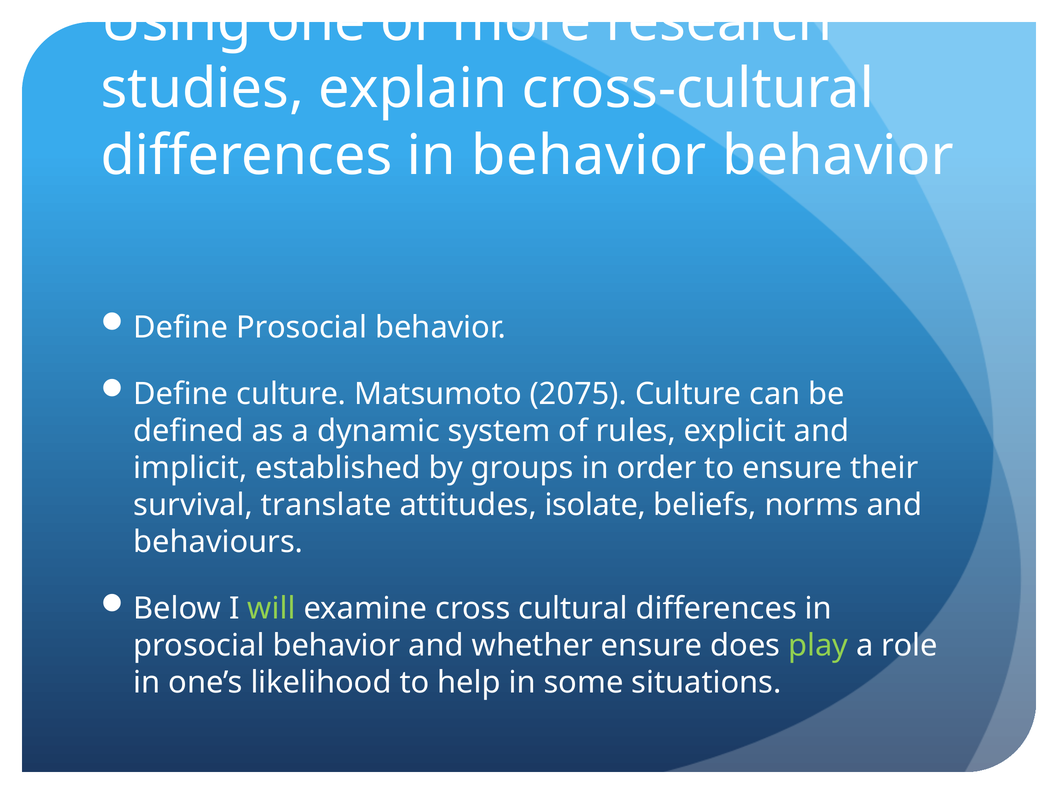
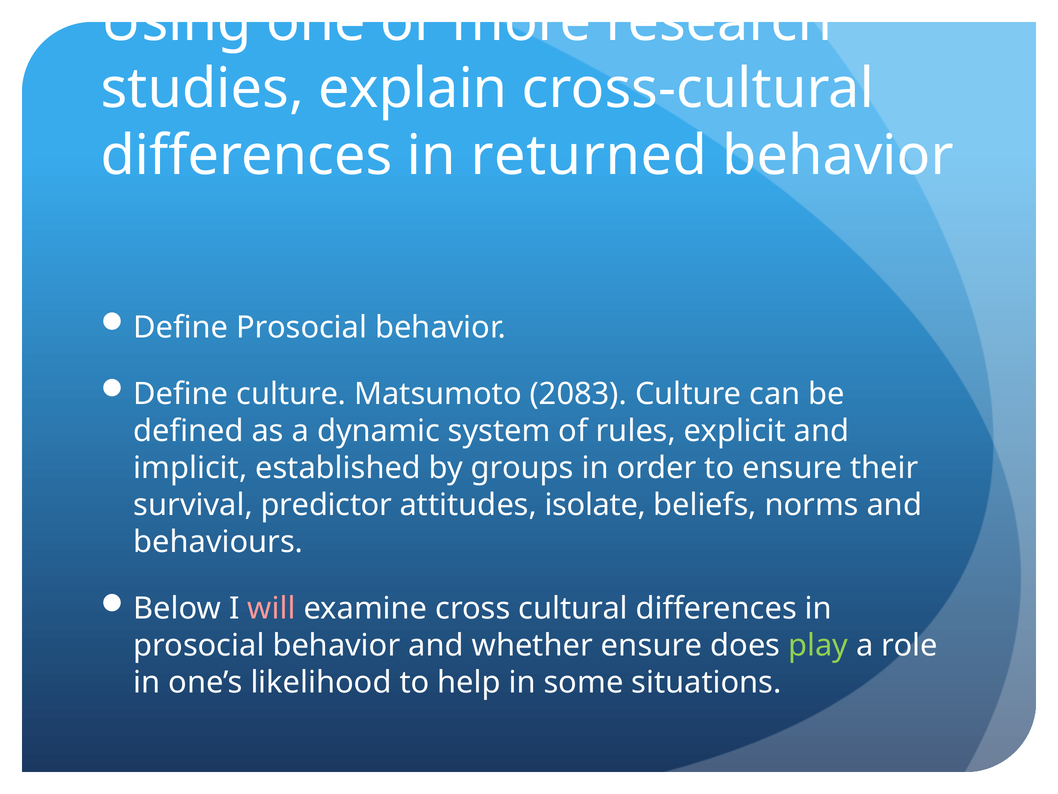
in behavior: behavior -> returned
2075: 2075 -> 2083
translate: translate -> predictor
will colour: light green -> pink
